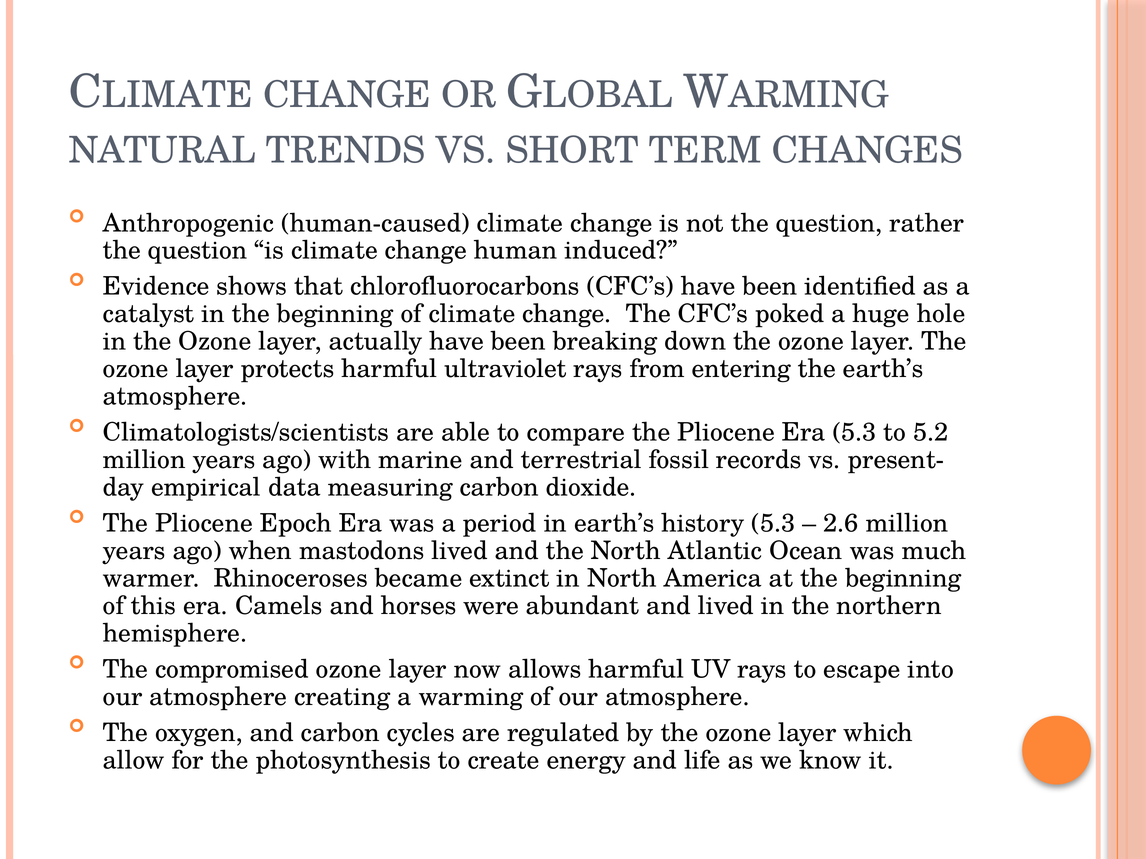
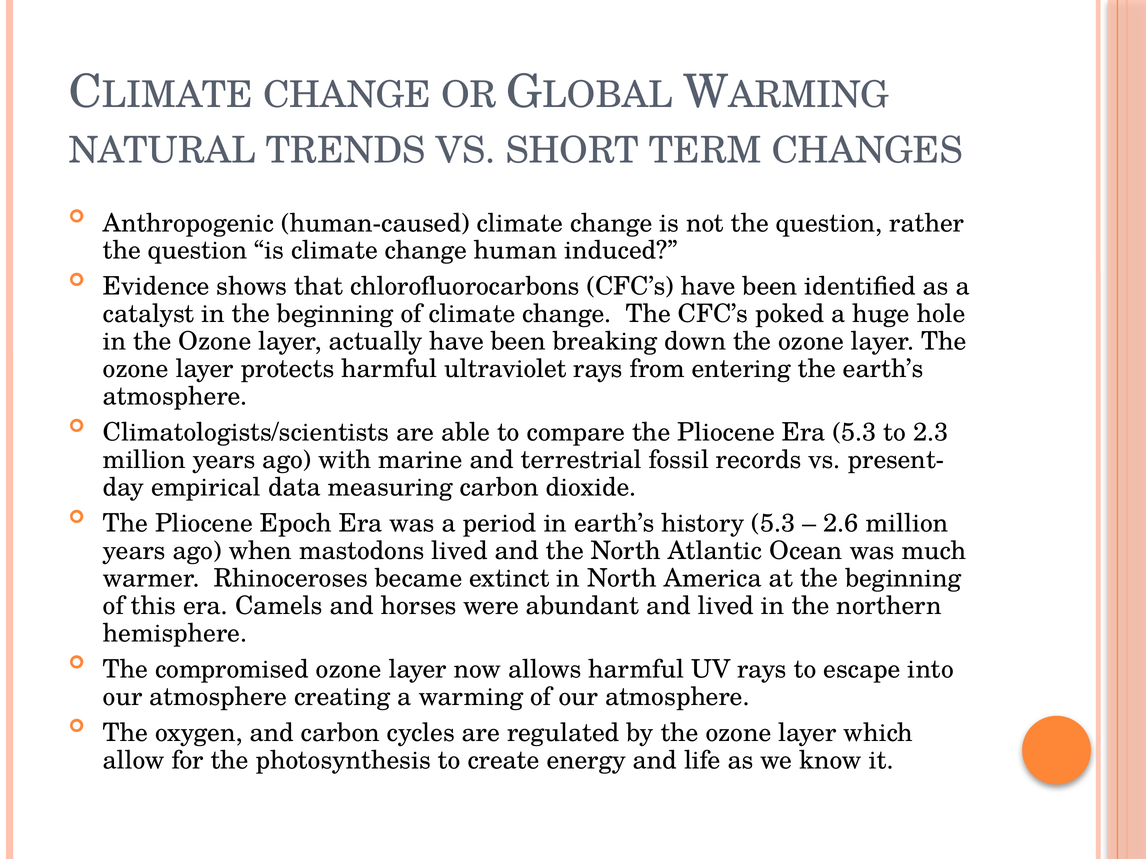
5.2: 5.2 -> 2.3
